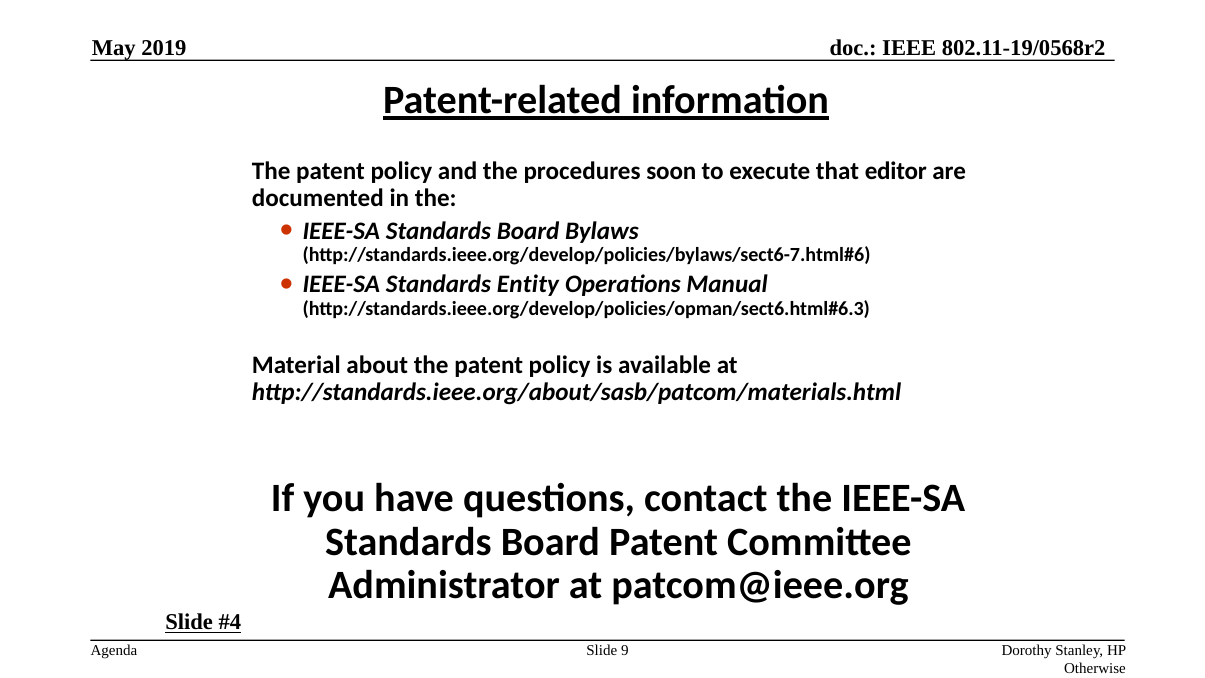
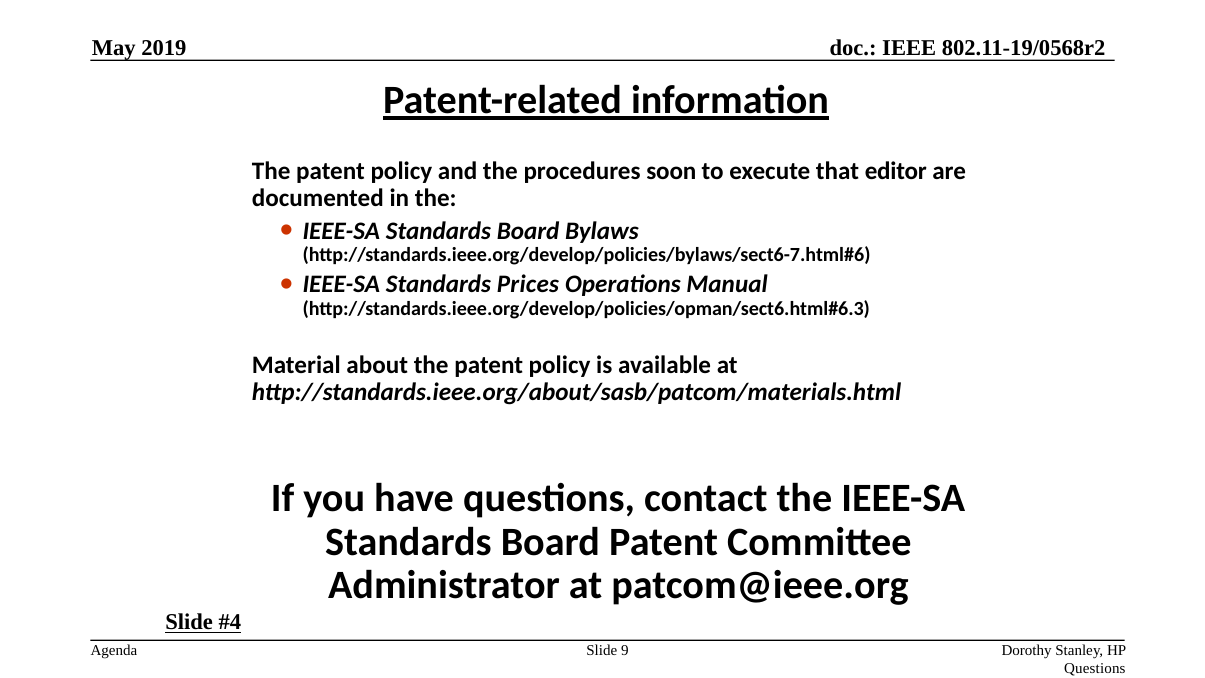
Entity: Entity -> Prices
Otherwise at (1095, 668): Otherwise -> Questions
